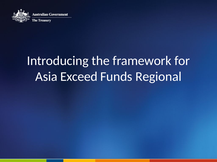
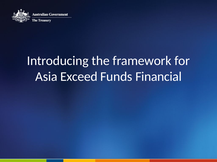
Regional: Regional -> Financial
